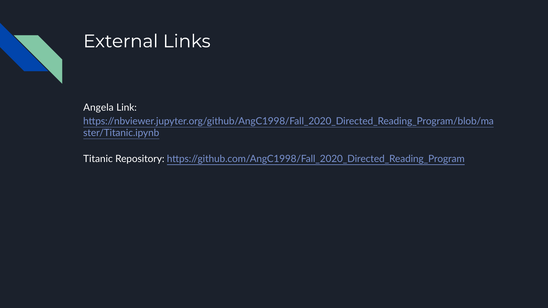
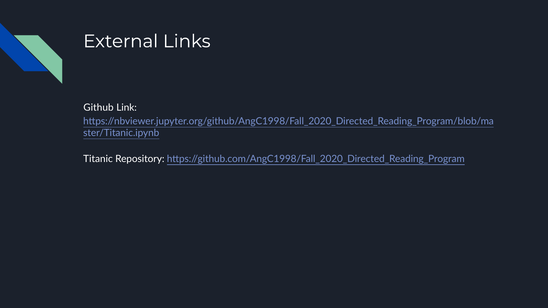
Angela: Angela -> Github
